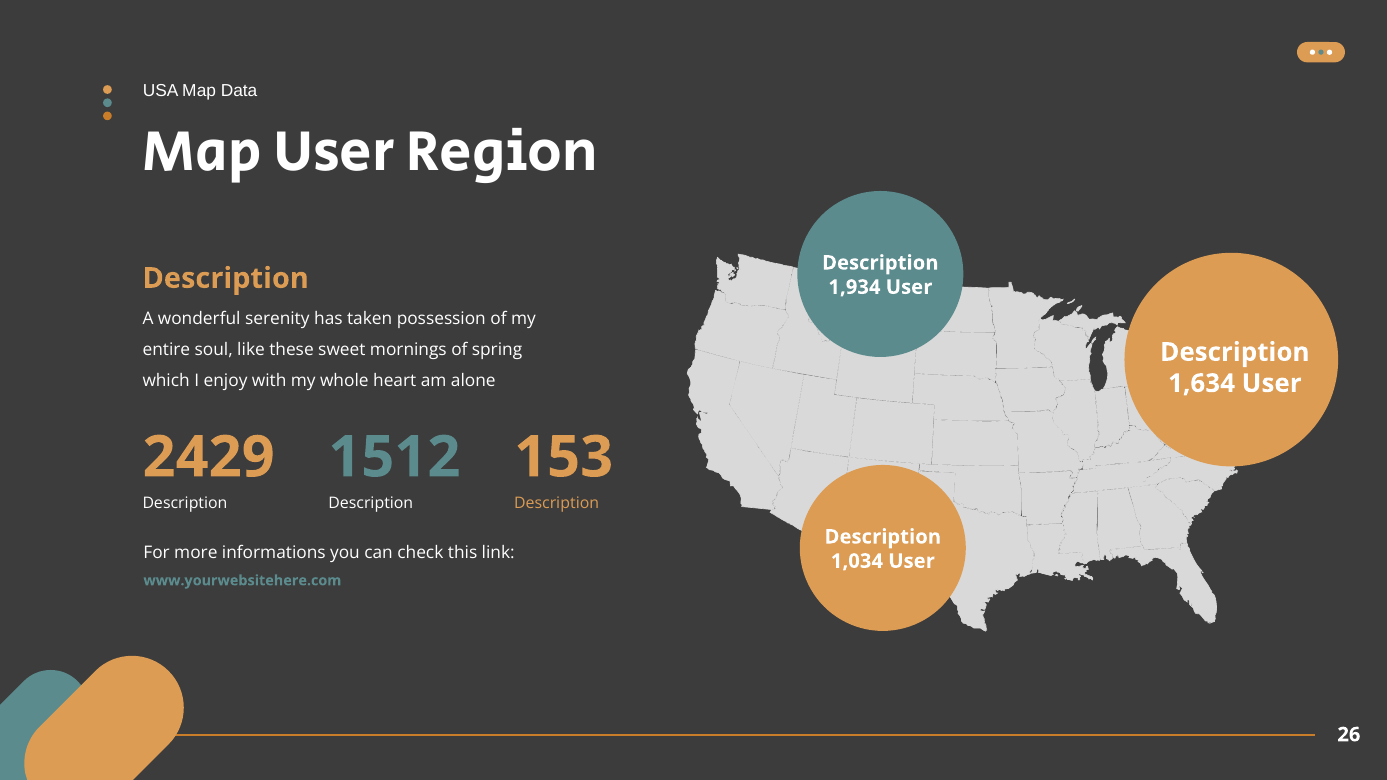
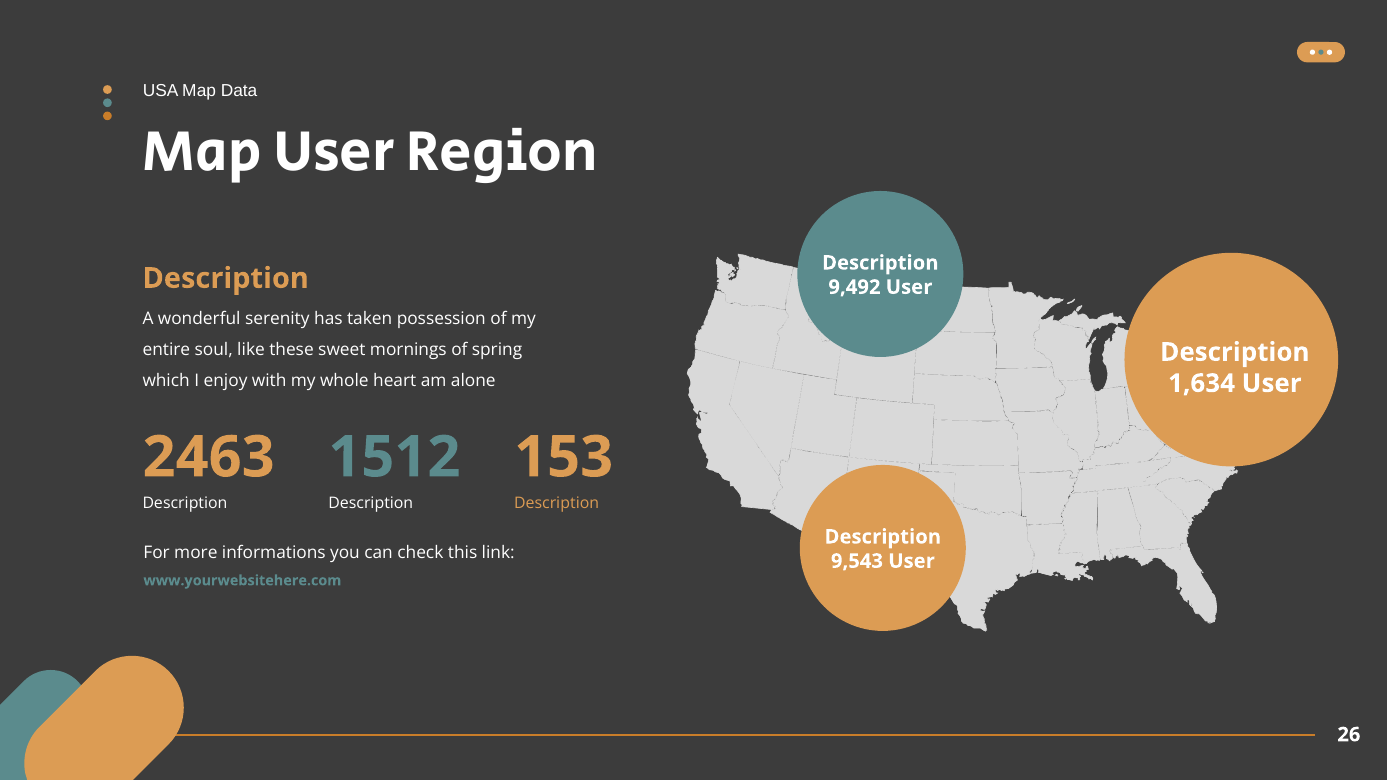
1,934: 1,934 -> 9,492
2429: 2429 -> 2463
1,034: 1,034 -> 9,543
